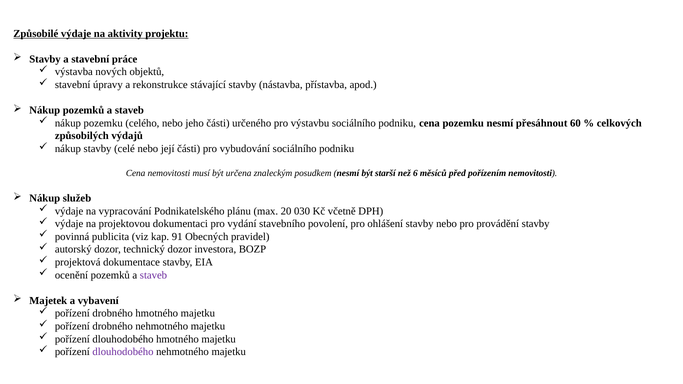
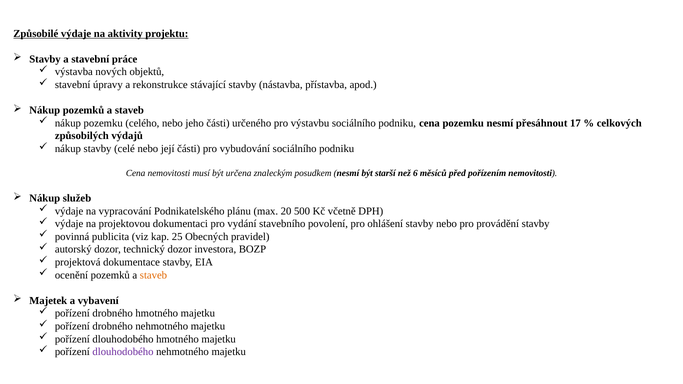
60: 60 -> 17
030: 030 -> 500
91: 91 -> 25
staveb at (153, 275) colour: purple -> orange
